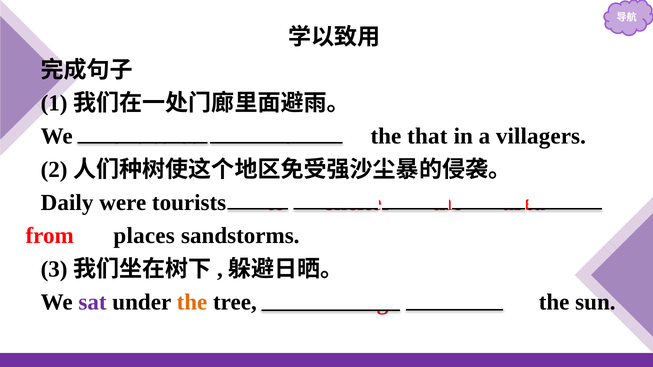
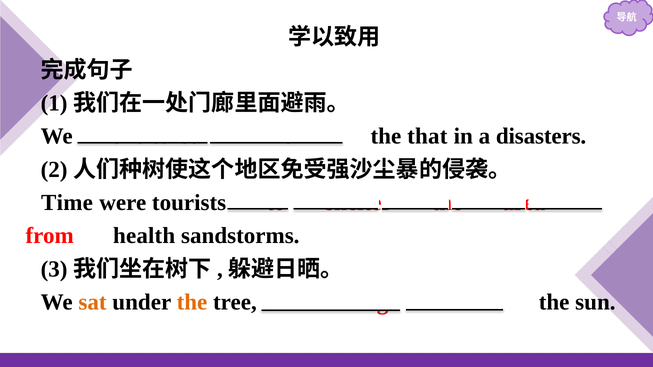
villagers: villagers -> disasters
Daily: Daily -> Time
places: places -> health
sat colour: purple -> orange
